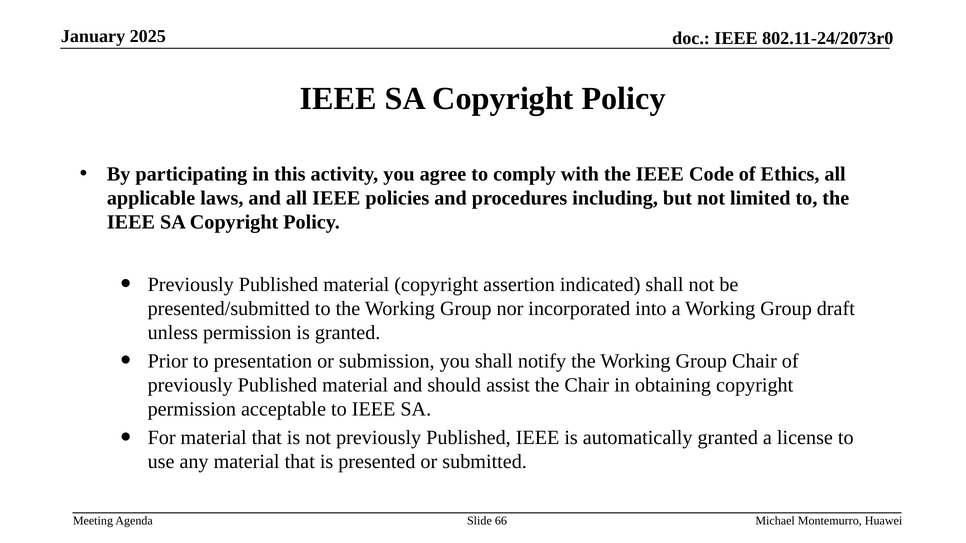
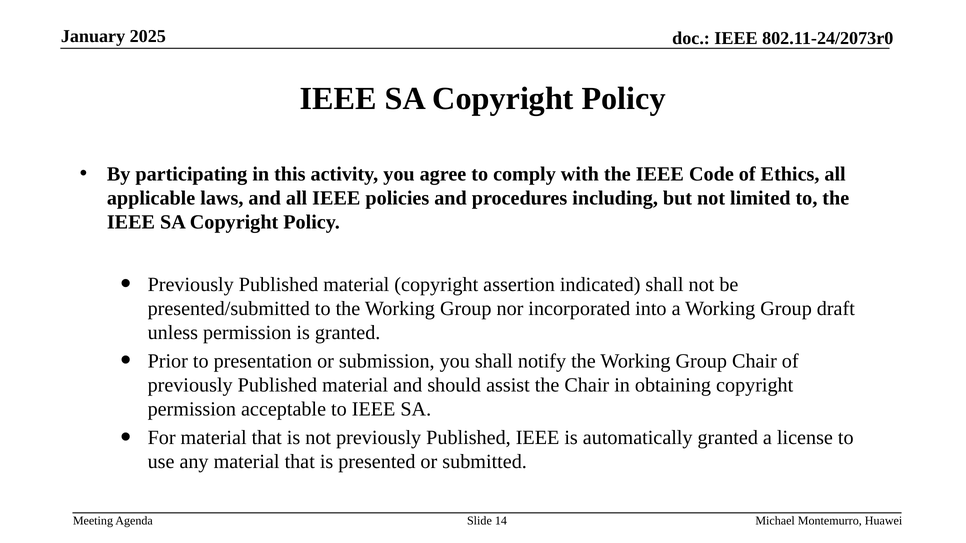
66: 66 -> 14
